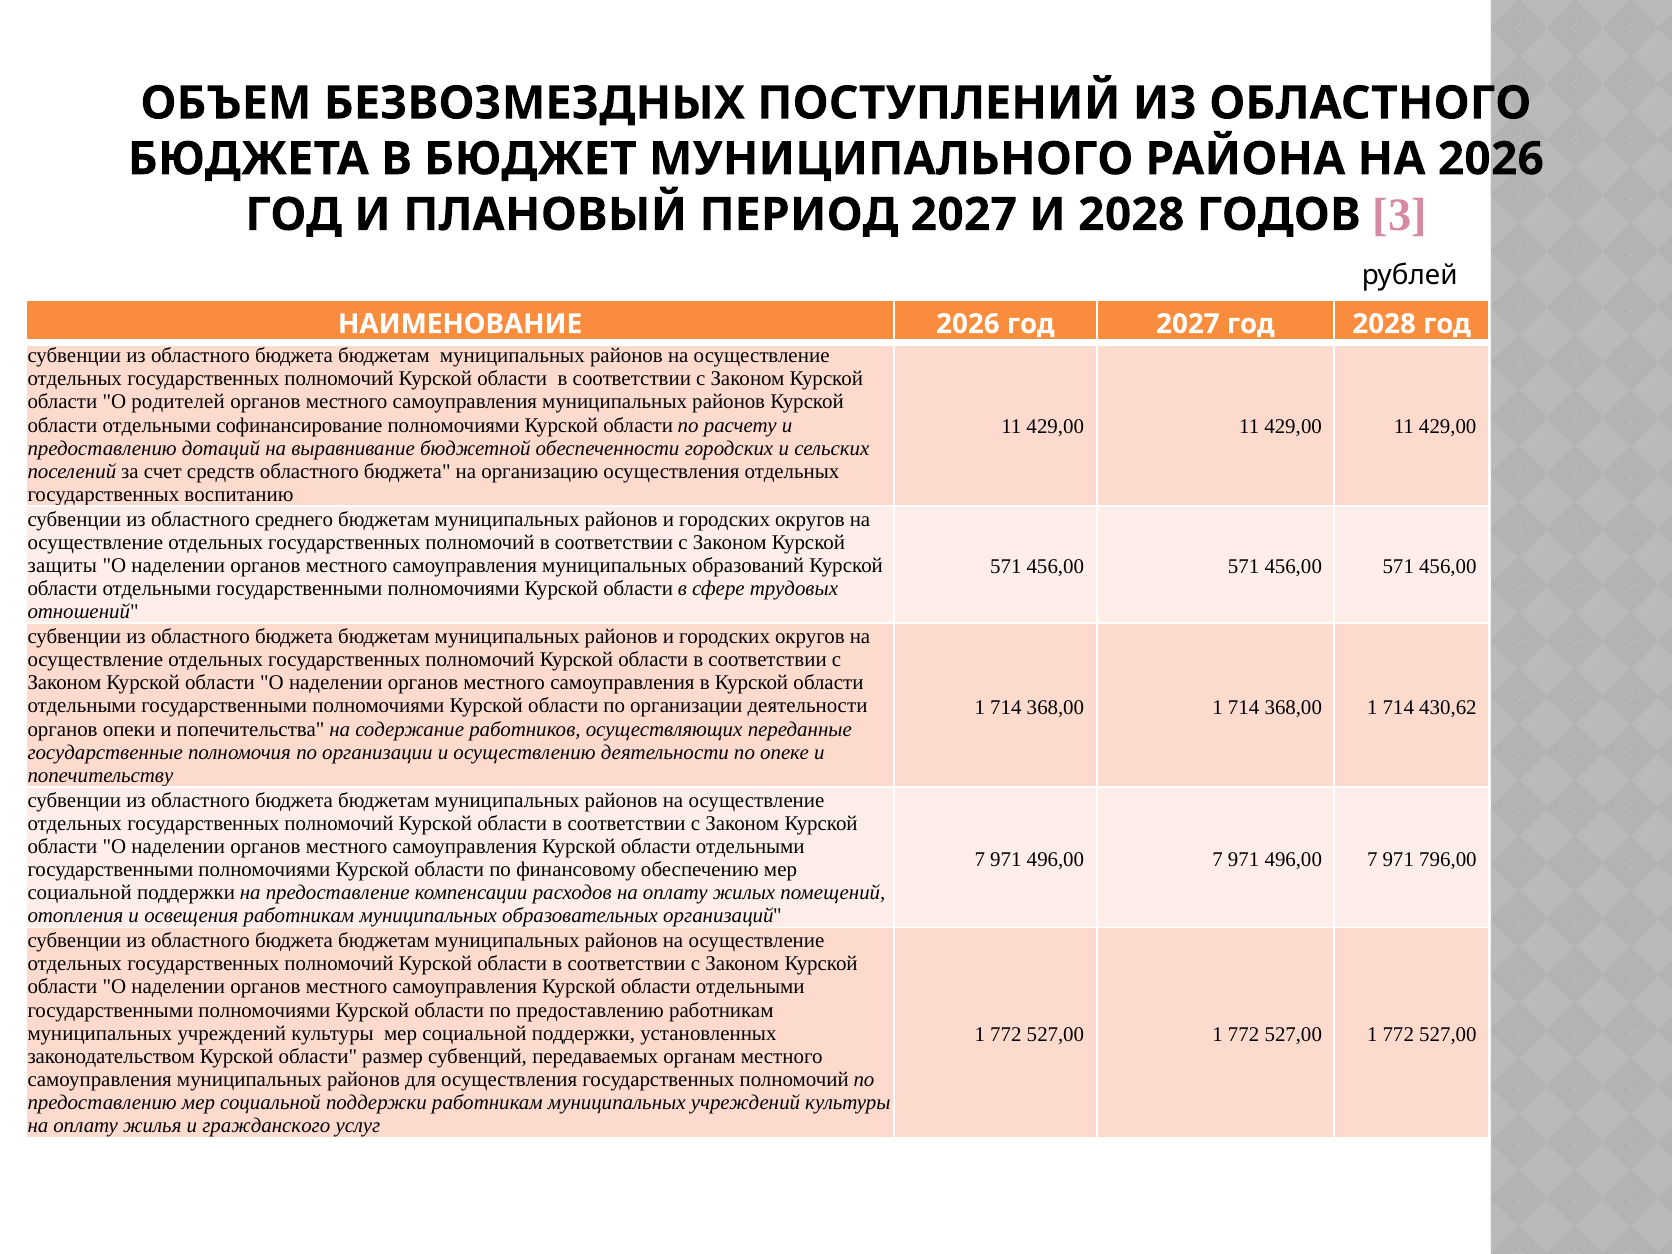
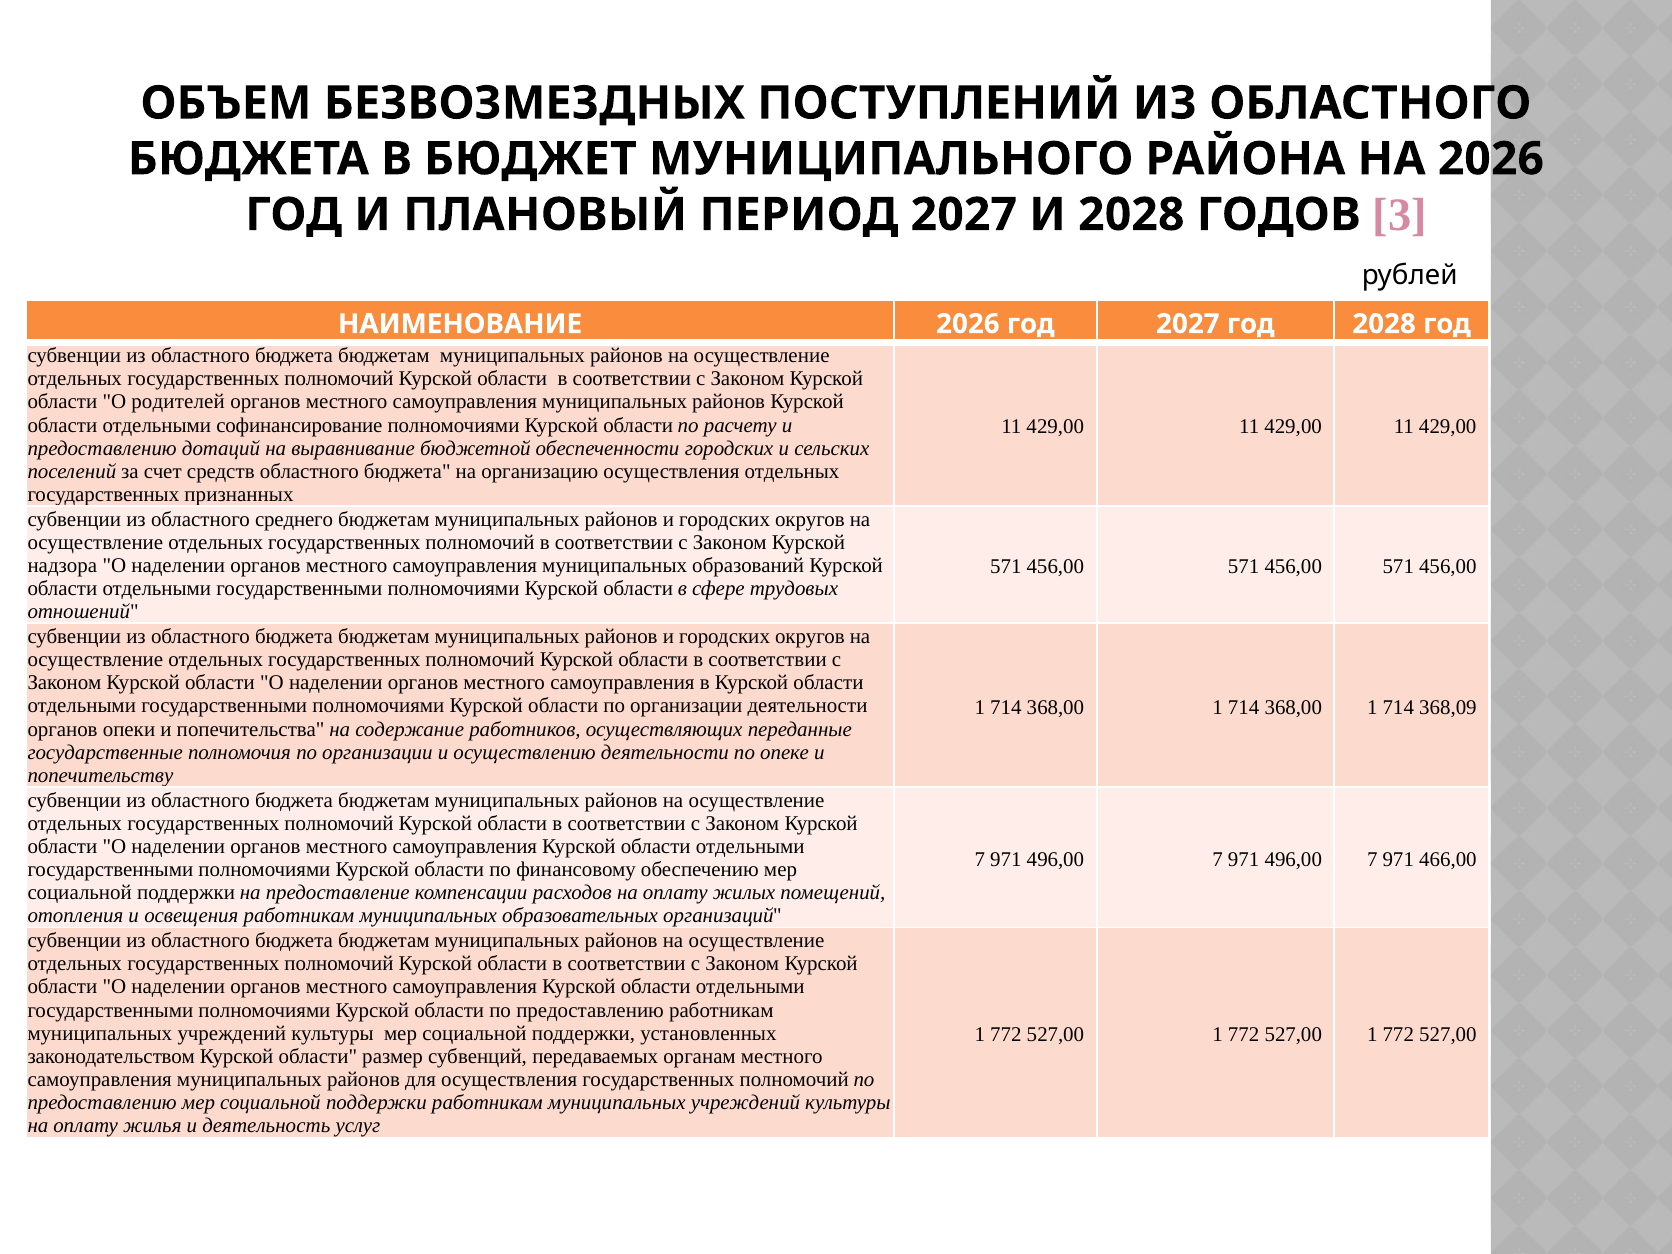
воспитанию: воспитанию -> признанных
защиты: защиты -> надзора
430,62: 430,62 -> 368,09
796,00: 796,00 -> 466,00
гражданского: гражданского -> деятельность
